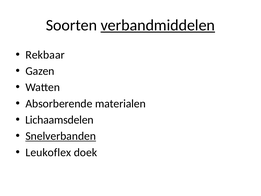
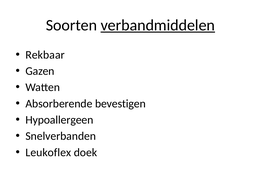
materialen: materialen -> bevestigen
Lichaamsdelen: Lichaamsdelen -> Hypoallergeen
Snelverbanden underline: present -> none
